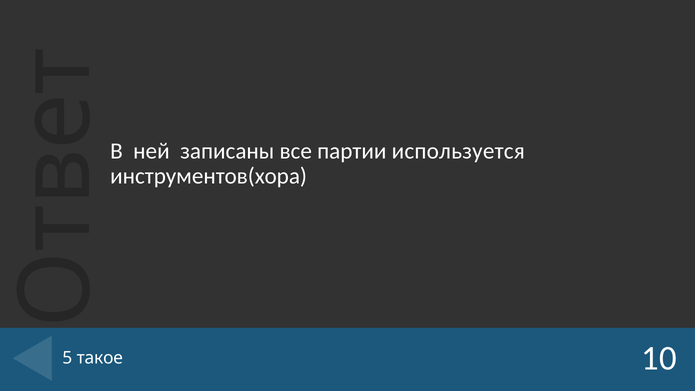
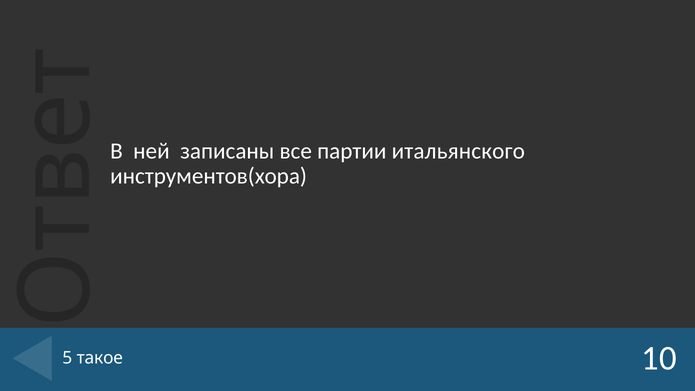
используется: используется -> итальянского
